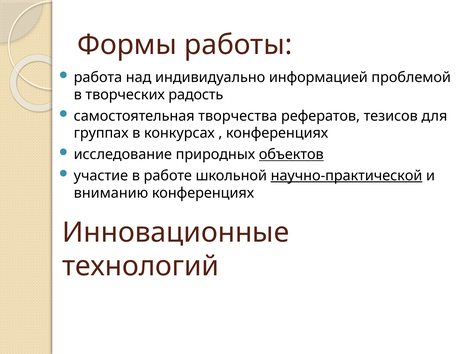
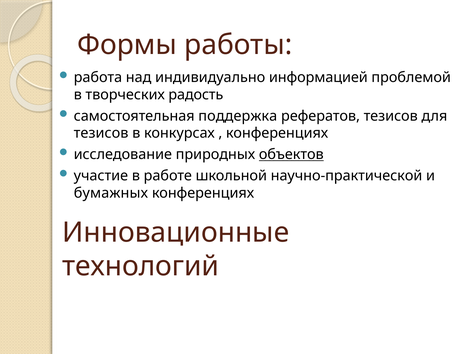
творчества: творчества -> поддержка
группах at (101, 133): группах -> тезисов
научно-практической underline: present -> none
вниманию: вниманию -> бумажных
